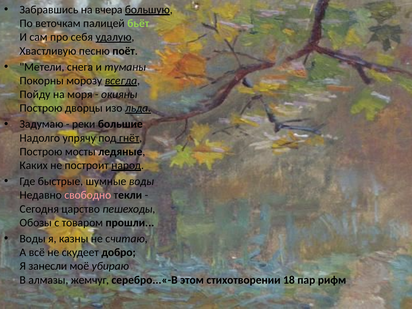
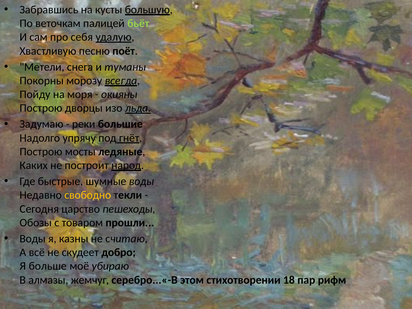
вчера: вчера -> кусты
свободно colour: pink -> yellow
занесли: занесли -> больше
